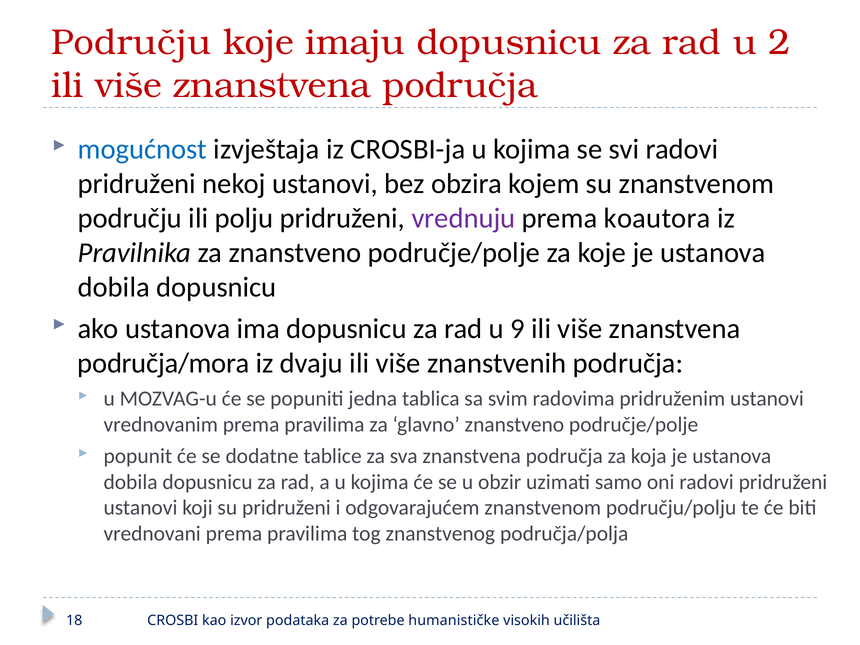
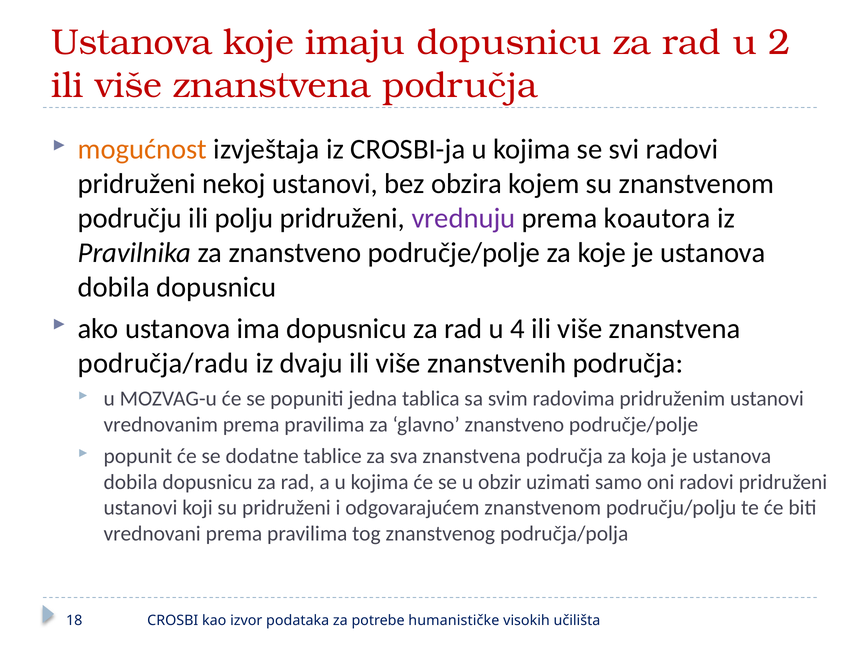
Području at (132, 43): Području -> Ustanova
mogućnost colour: blue -> orange
9: 9 -> 4
područja/mora: područja/mora -> područja/radu
